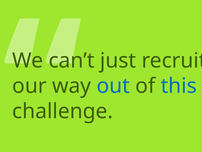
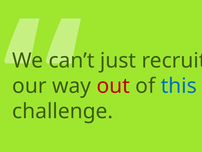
out colour: blue -> red
